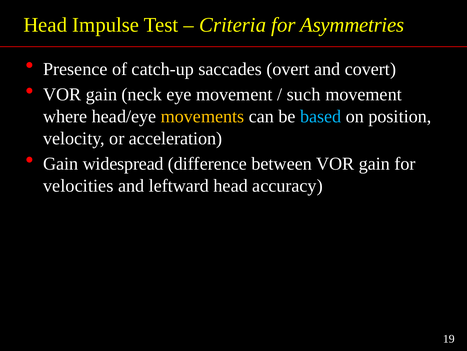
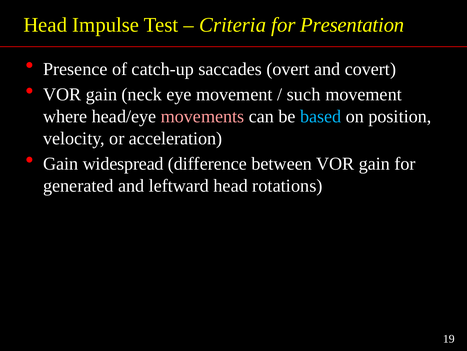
Asymmetries: Asymmetries -> Presentation
movements colour: yellow -> pink
velocities: velocities -> generated
accuracy: accuracy -> rotations
